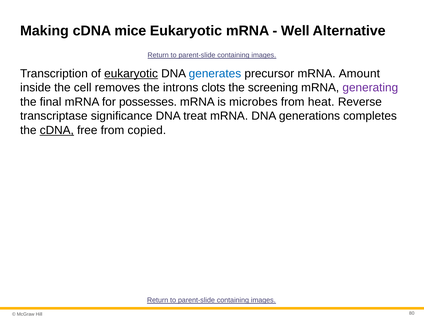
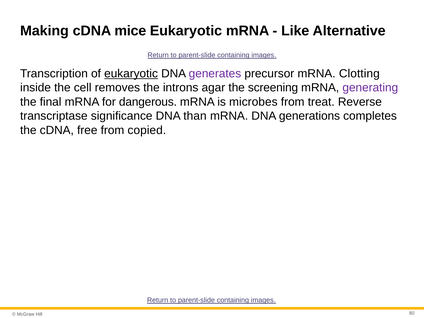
Well: Well -> Like
generates colour: blue -> purple
Amount: Amount -> Clotting
clots: clots -> agar
possesses: possesses -> dangerous
heat: heat -> treat
treat: treat -> than
cDNA at (57, 130) underline: present -> none
